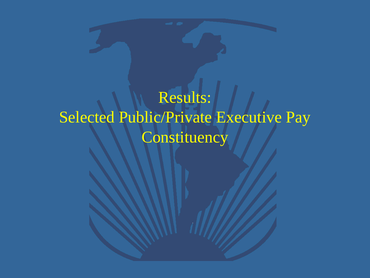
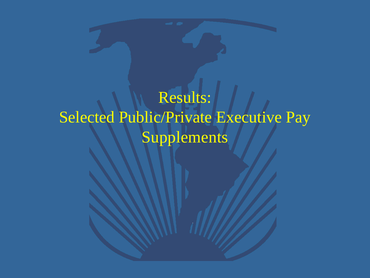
Constituency: Constituency -> Supplements
